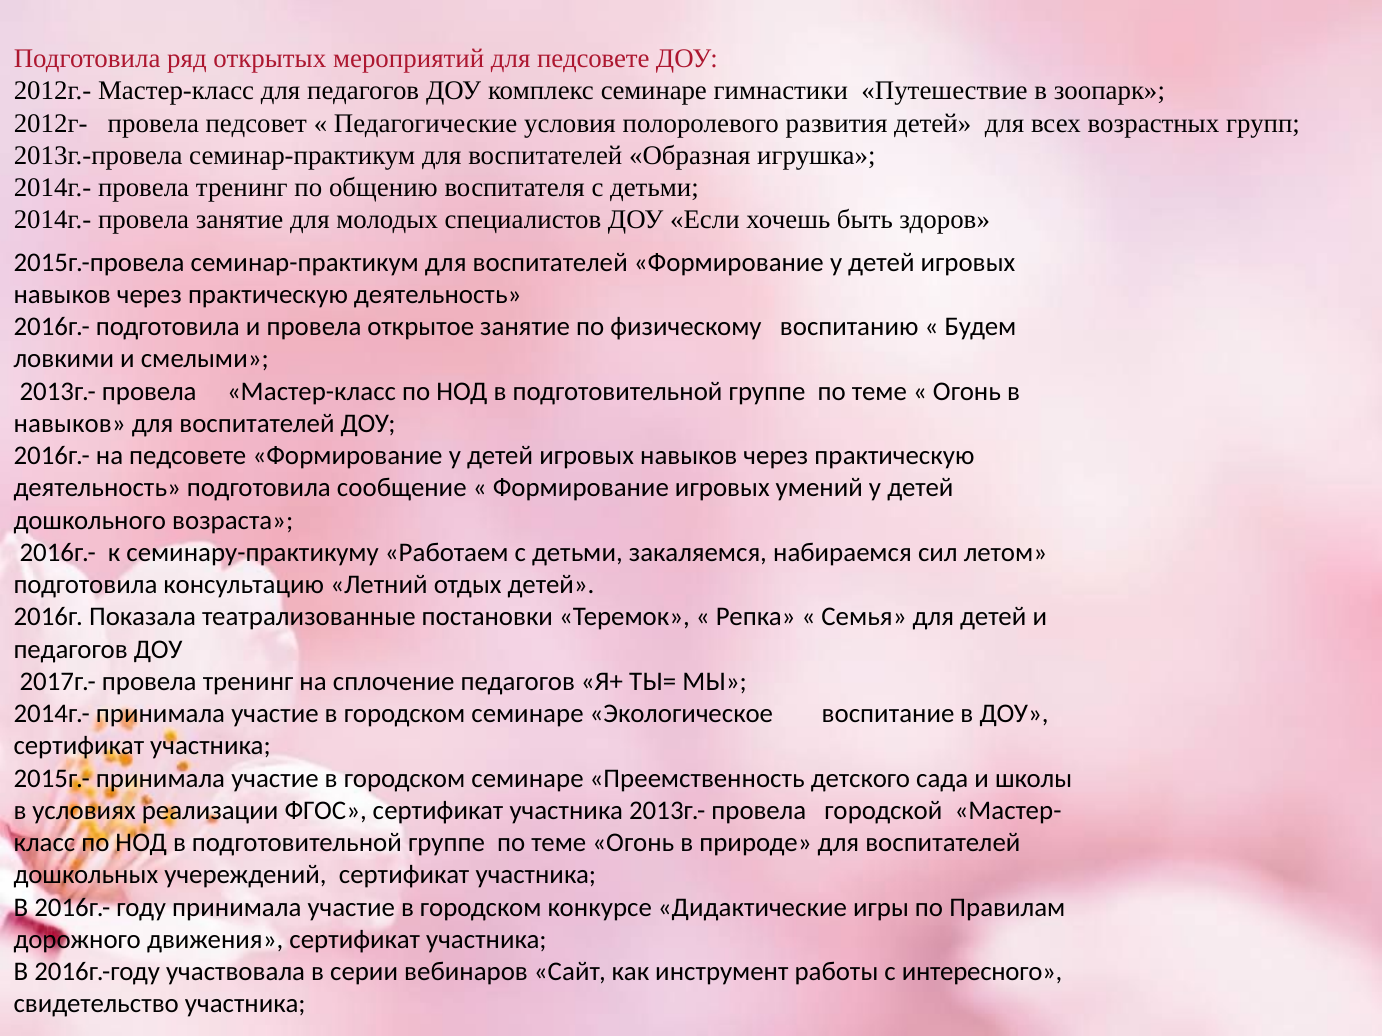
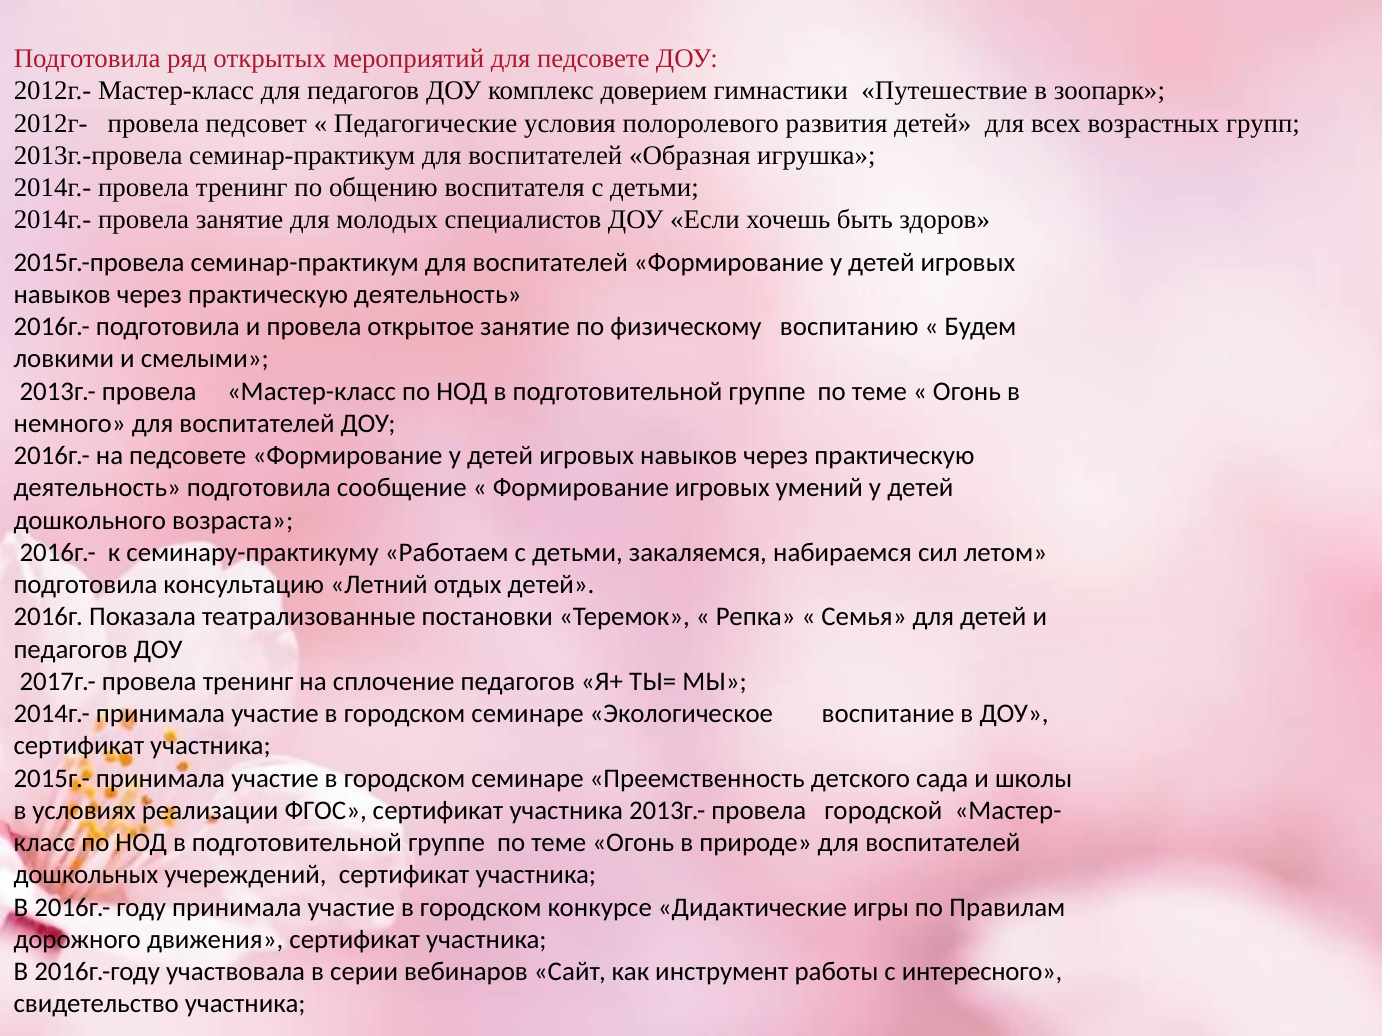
комплекс семинаре: семинаре -> доверием
навыков at (70, 424): навыков -> немного
